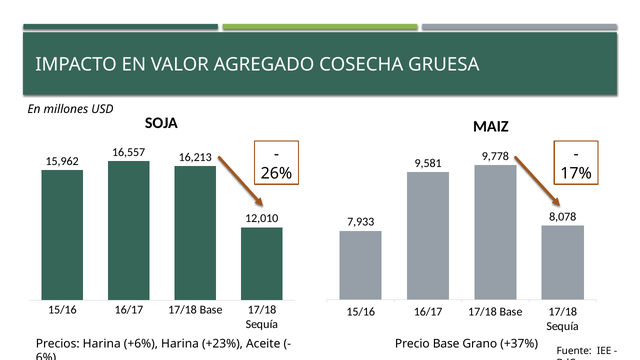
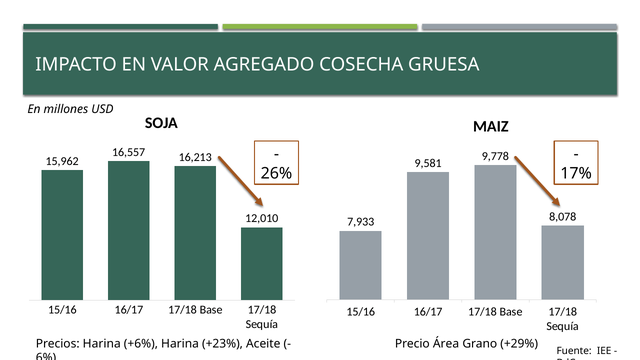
Precio Base: Base -> Área
+37%: +37% -> +29%
